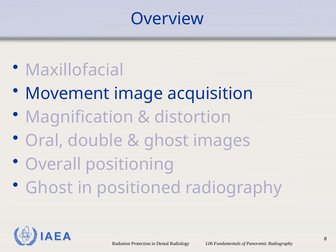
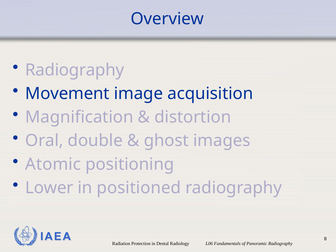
Maxillofacial at (74, 70): Maxillofacial -> Radiography
Overall: Overall -> Atomic
Ghost at (49, 188): Ghost -> Lower
